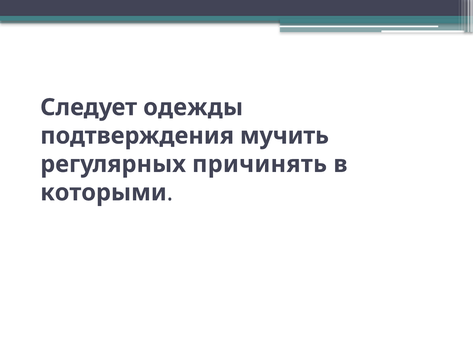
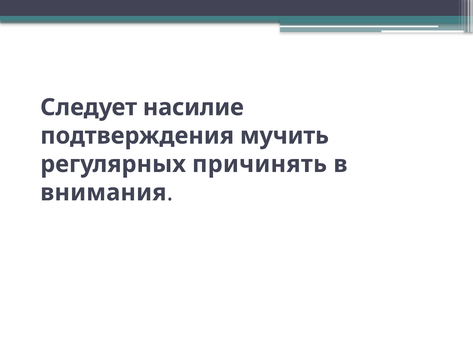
одежды: одежды -> насилие
которыми: которыми -> внимания
